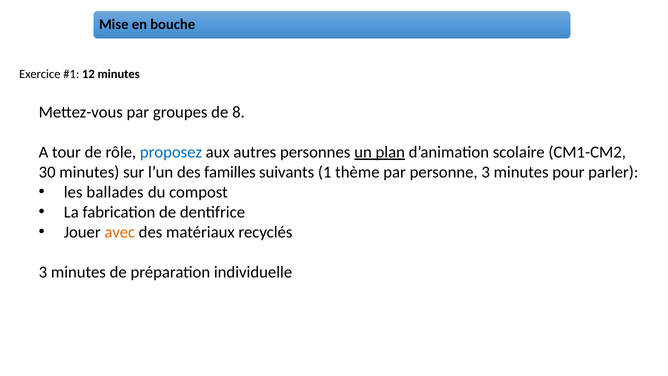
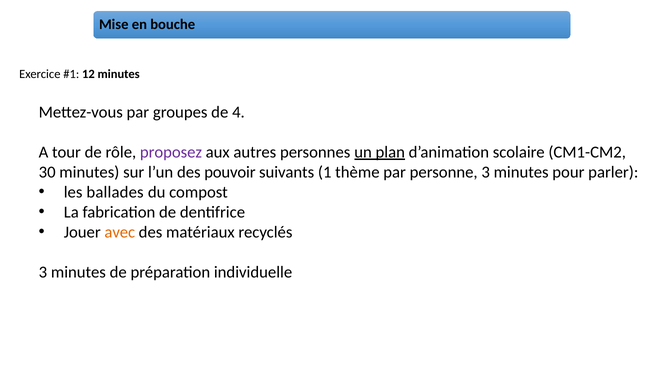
8: 8 -> 4
proposez colour: blue -> purple
familles: familles -> pouvoir
